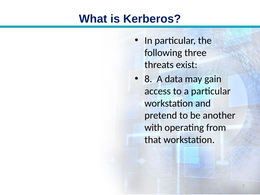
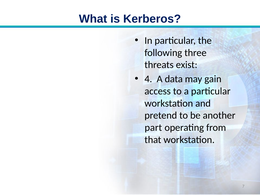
8: 8 -> 4
with: with -> part
